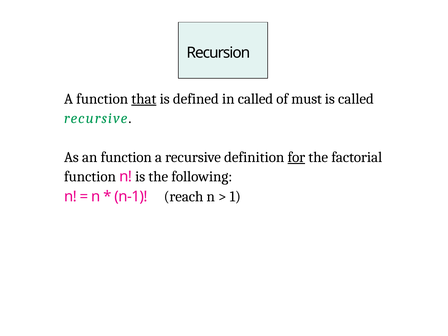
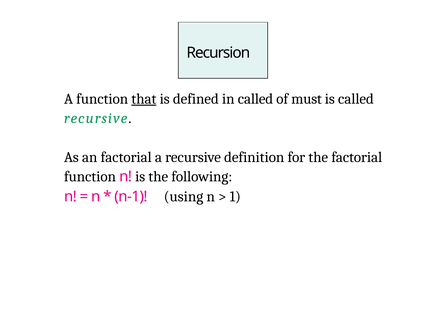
an function: function -> factorial
for underline: present -> none
reach: reach -> using
